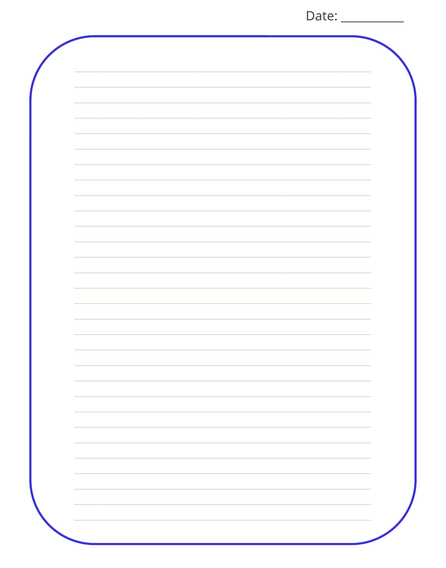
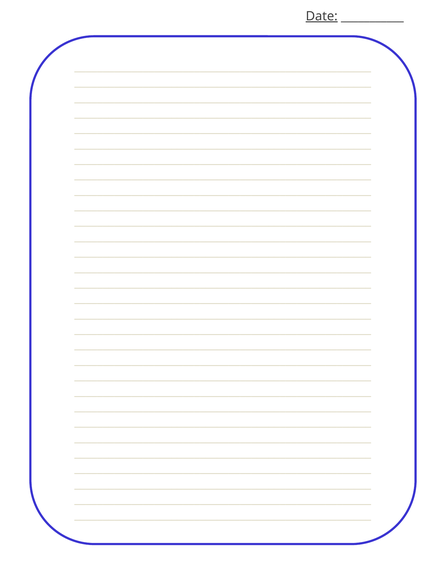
Date underline: none -> present
